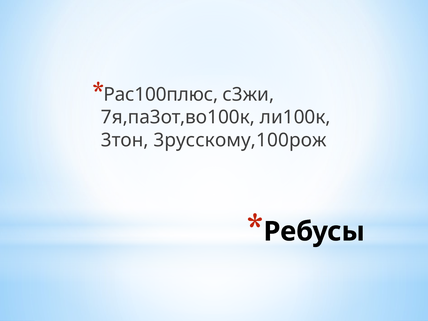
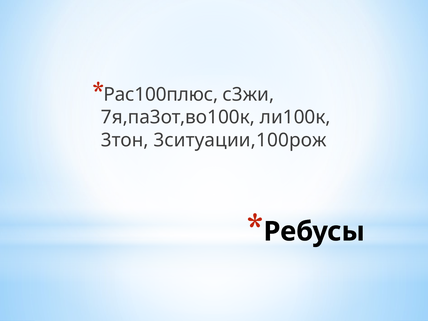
3русскому,100рож: 3русскому,100рож -> 3ситуации,100рож
